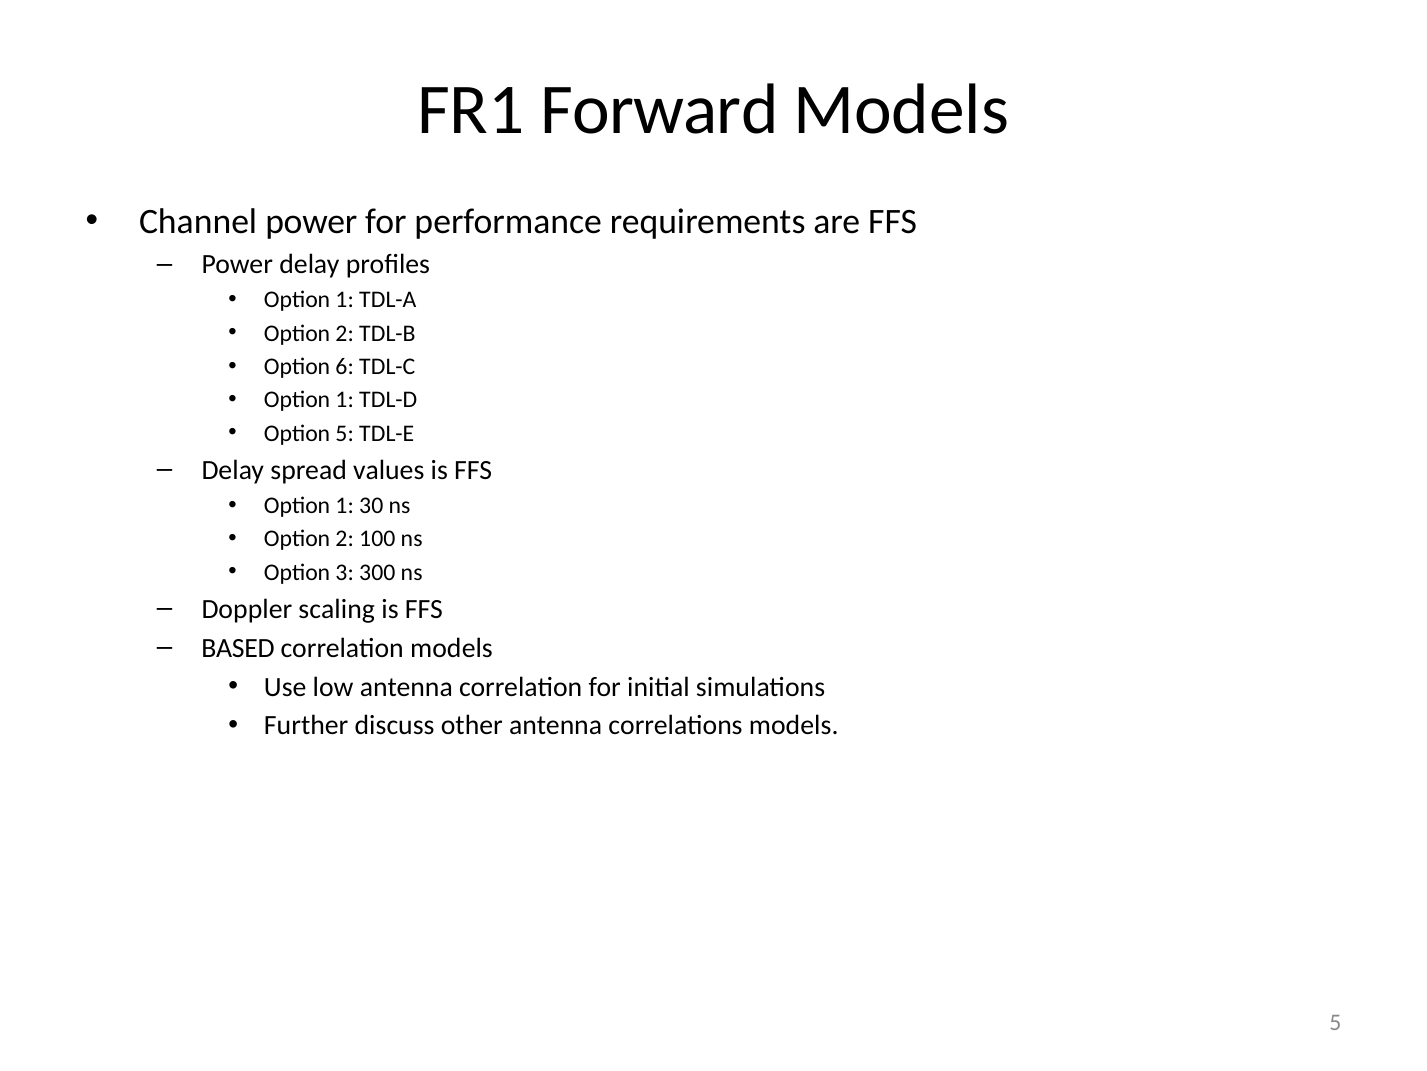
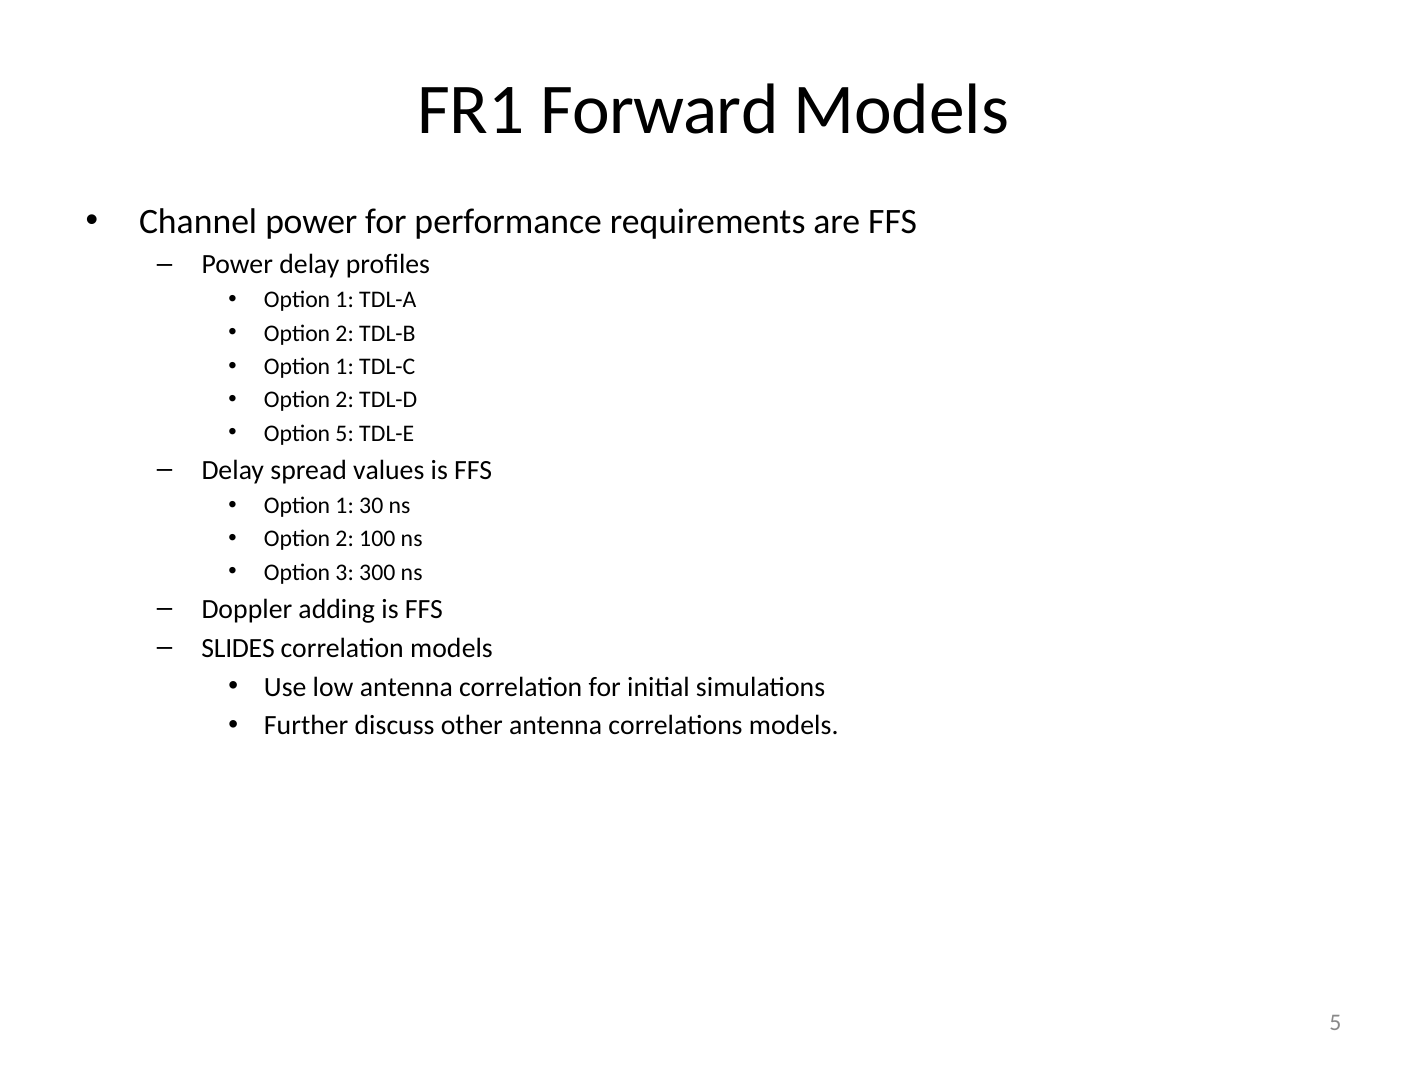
6 at (345, 366): 6 -> 1
1 at (345, 400): 1 -> 2
scaling: scaling -> adding
BASED: BASED -> SLIDES
